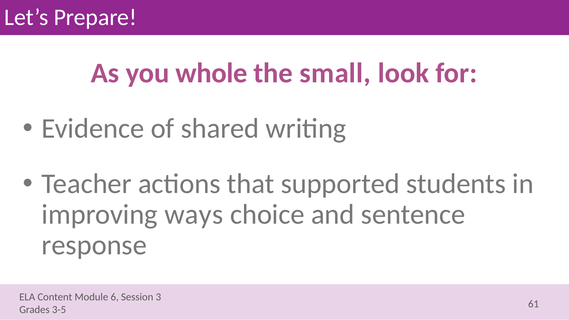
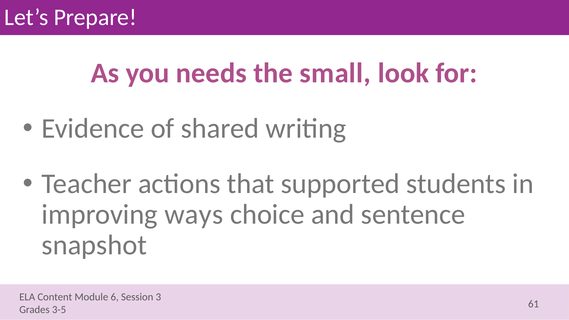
whole: whole -> needs
response: response -> snapshot
